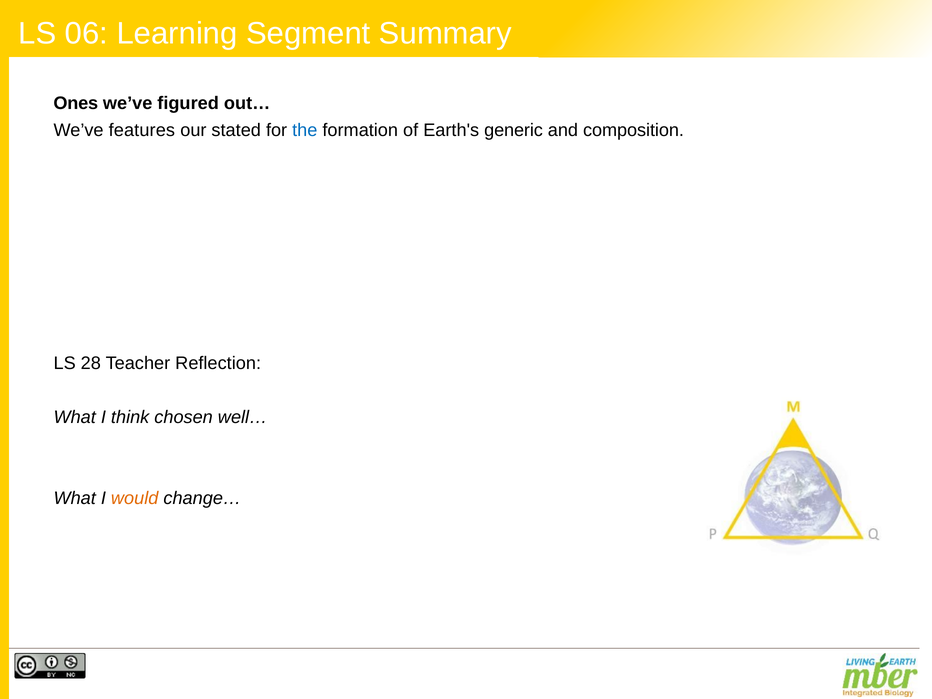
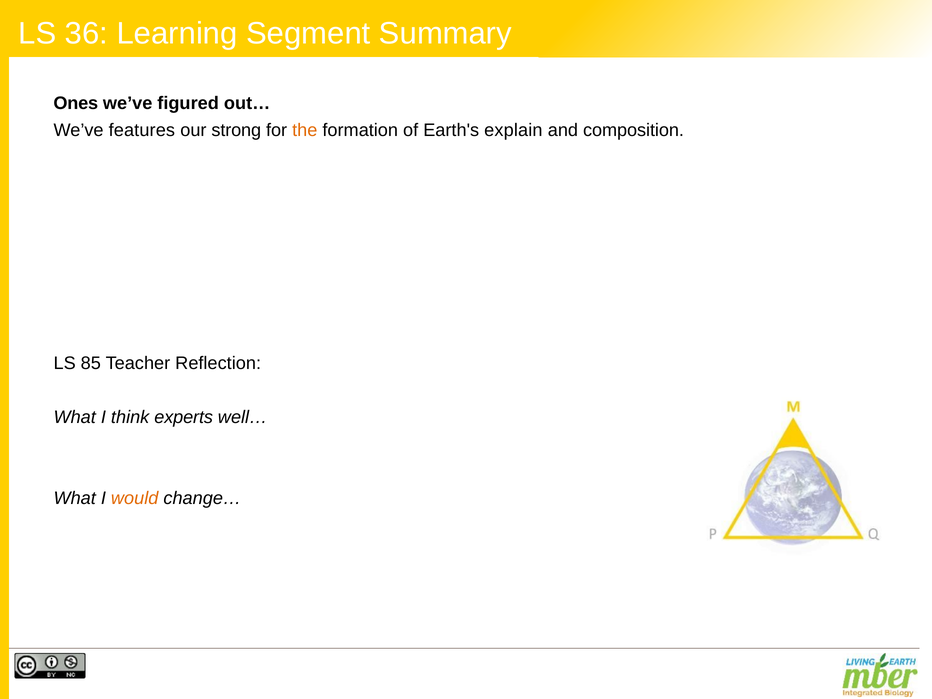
06: 06 -> 36
stated: stated -> strong
the colour: blue -> orange
generic: generic -> explain
28: 28 -> 85
chosen: chosen -> experts
